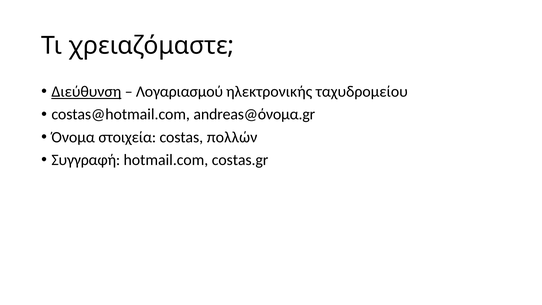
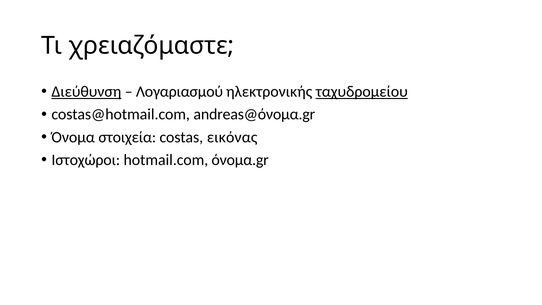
ταχυδρομείου underline: none -> present
πολλών: πολλών -> εικόνας
Συγγραφή: Συγγραφή -> Ιστοχώροι
costas.gr: costas.gr -> όνομα.gr
